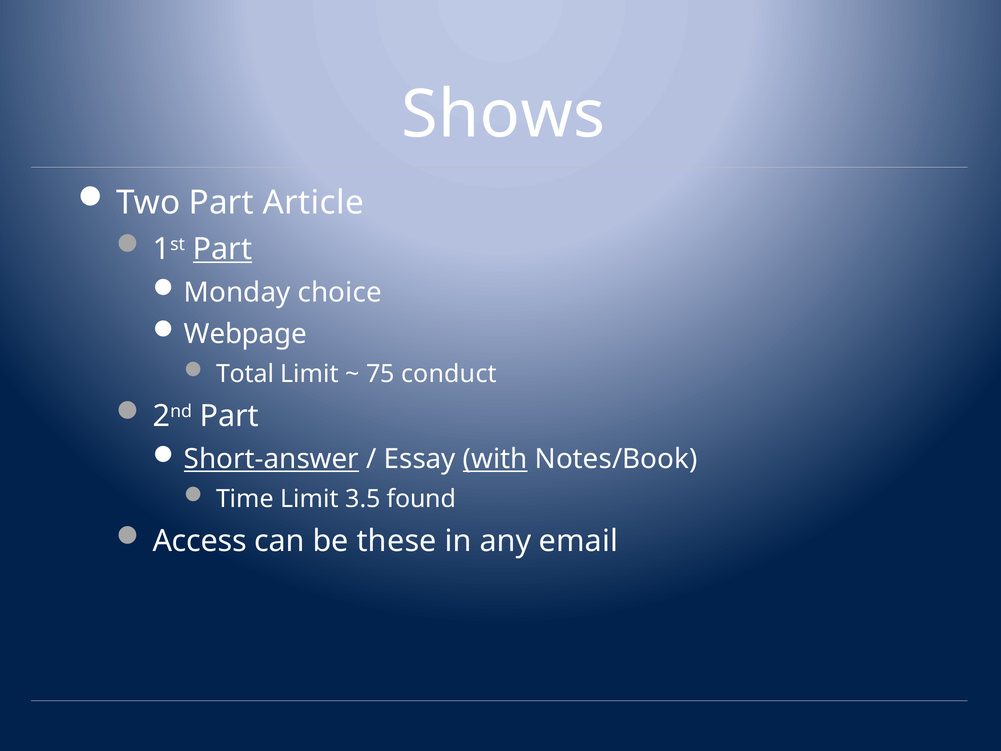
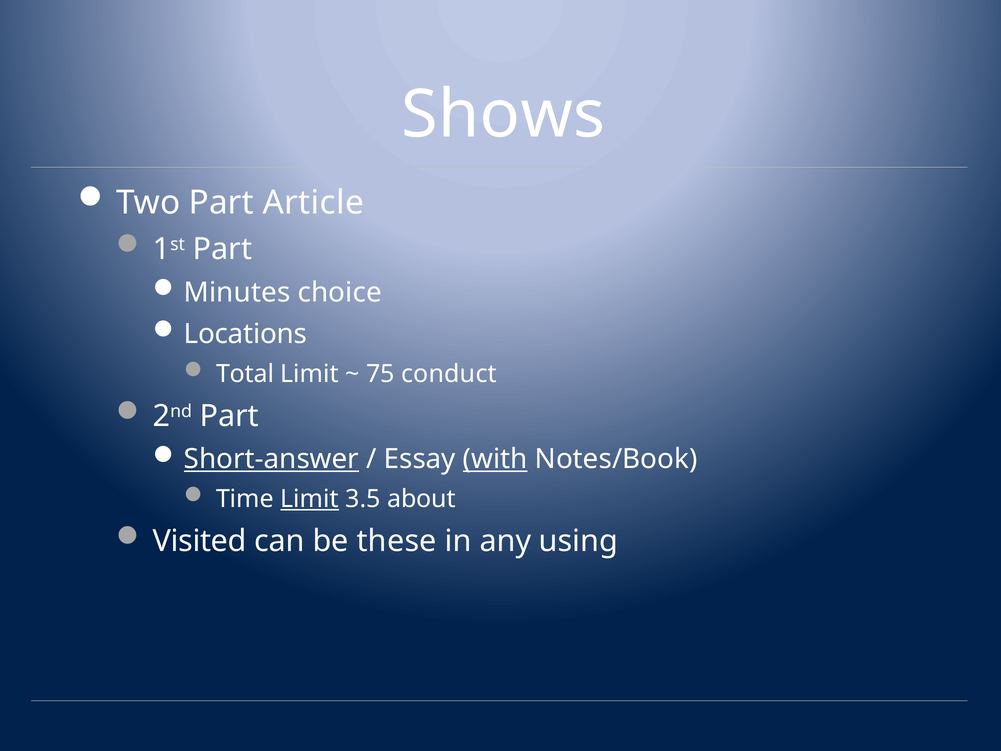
Part at (223, 249) underline: present -> none
Monday: Monday -> Minutes
Webpage: Webpage -> Locations
Limit at (310, 499) underline: none -> present
found: found -> about
Access: Access -> Visited
email: email -> using
